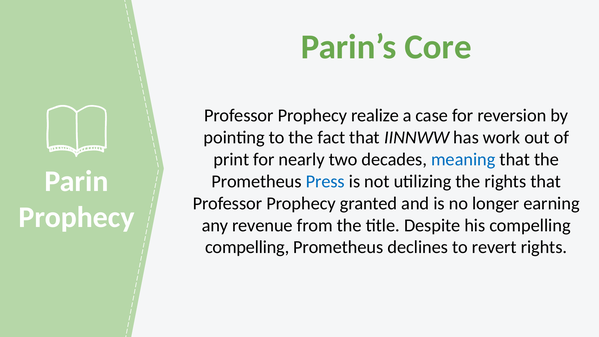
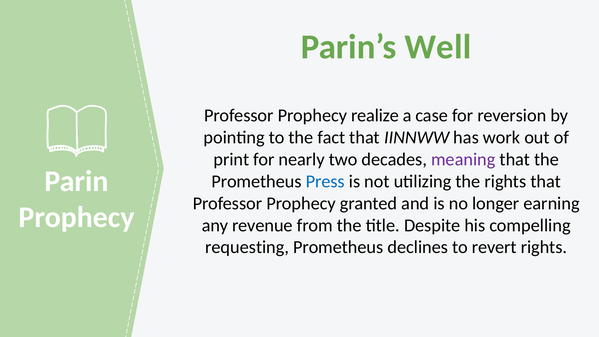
Core: Core -> Well
meaning colour: blue -> purple
compelling at (247, 247): compelling -> requesting
